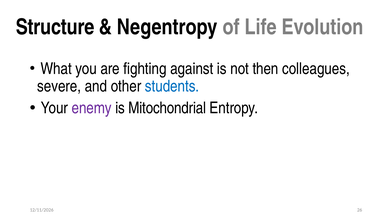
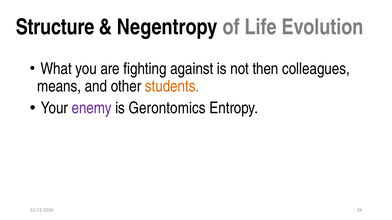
severe: severe -> means
students colour: blue -> orange
Mitochondrial: Mitochondrial -> Gerontomics
